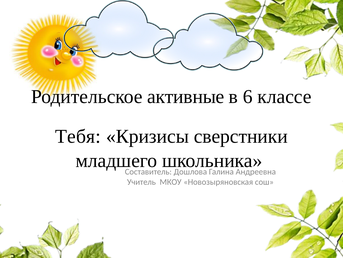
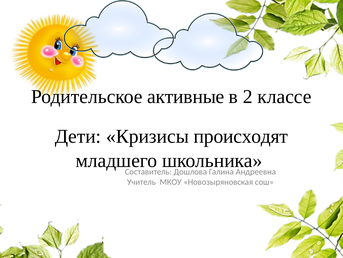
6: 6 -> 2
Тебя: Тебя -> Дети
сверстники: сверстники -> происходят
